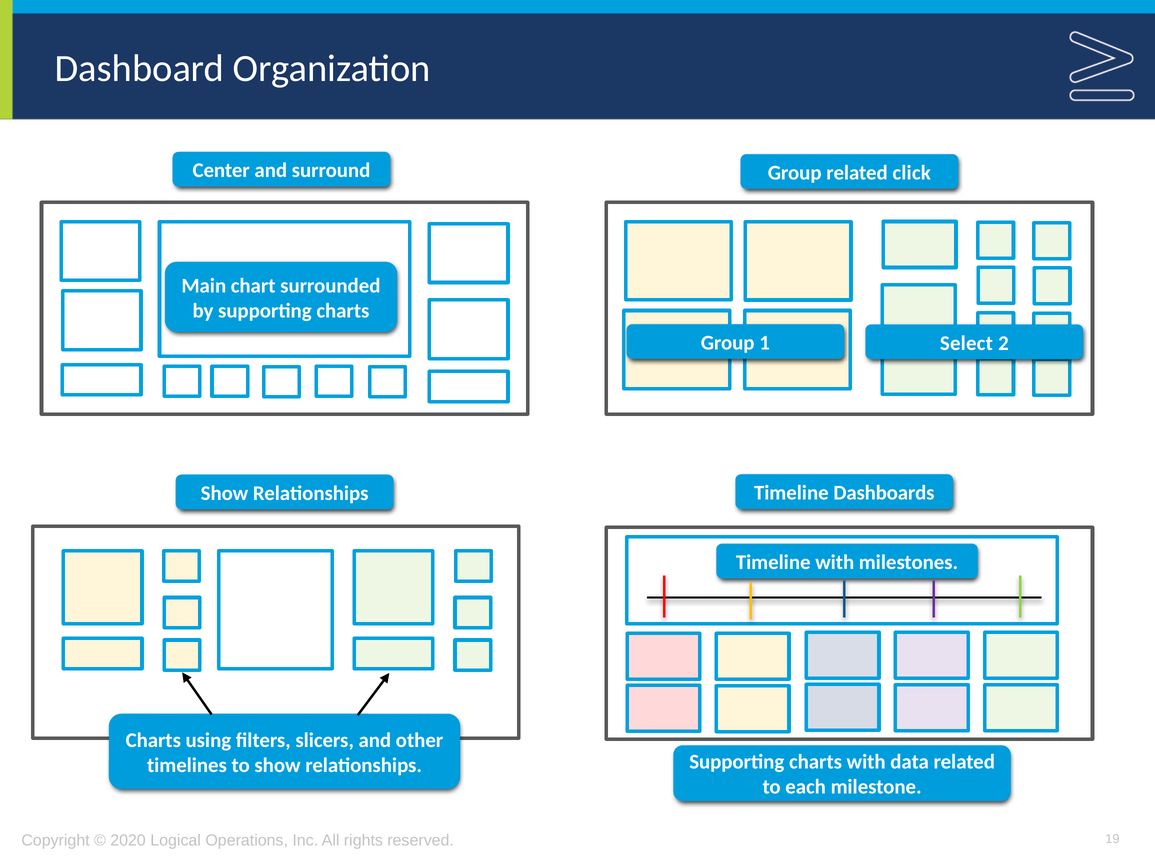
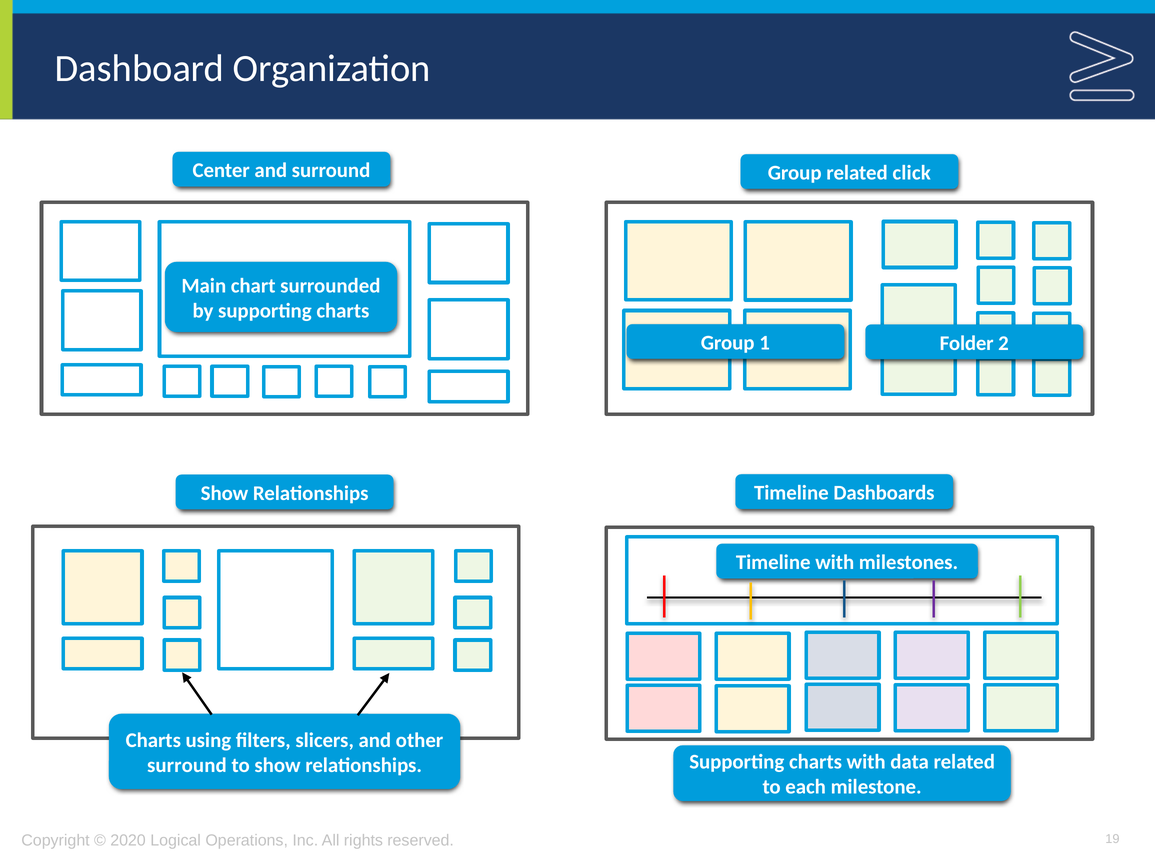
Select: Select -> Folder
timelines at (187, 765): timelines -> surround
